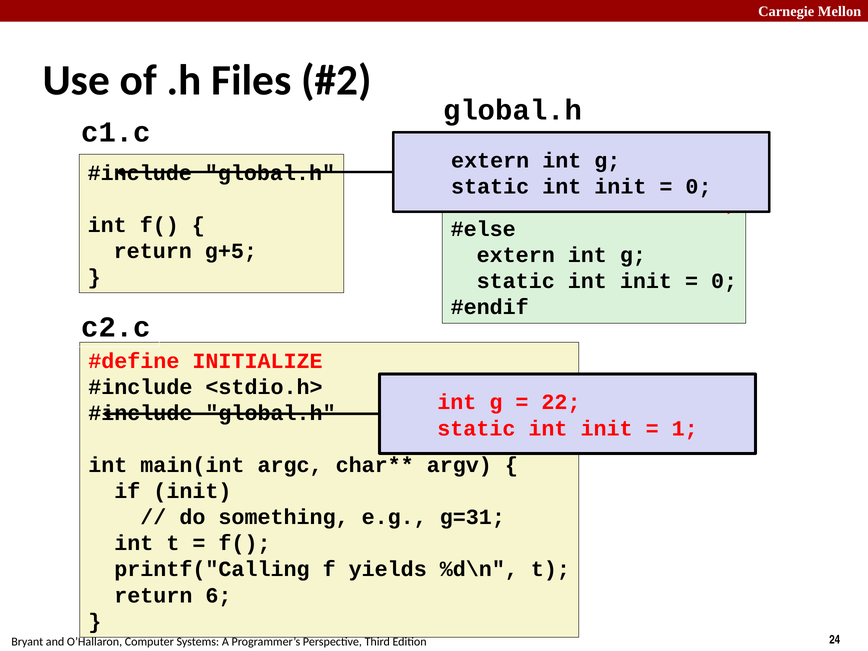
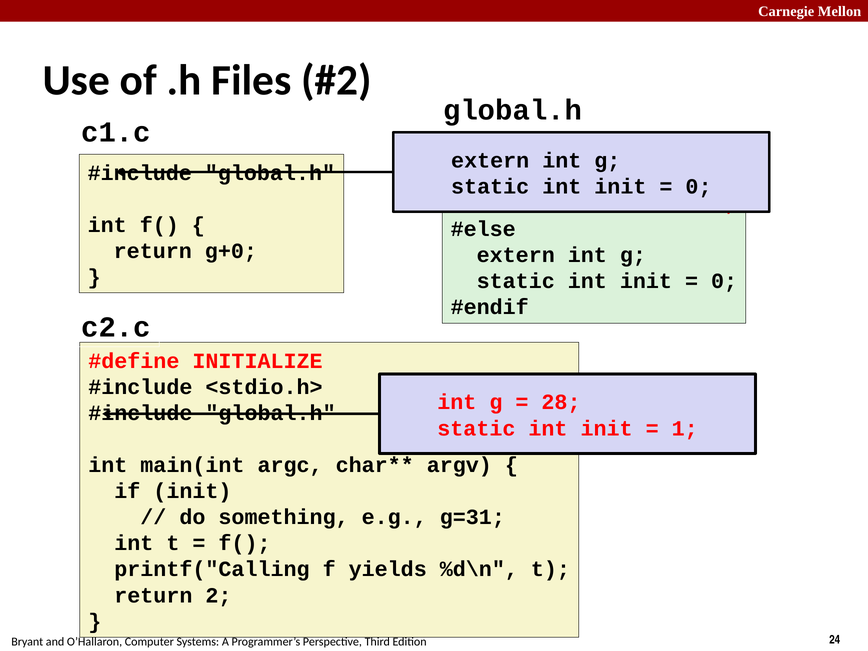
g+5: g+5 -> g+0
22: 22 -> 28
6: 6 -> 2
